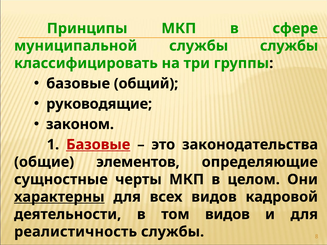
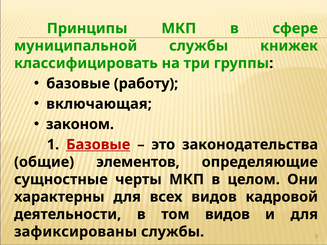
службы службы: службы -> книжек
общий: общий -> работу
руководящие: руководящие -> включающая
характерны underline: present -> none
реалистичность: реалистичность -> зафиксированы
